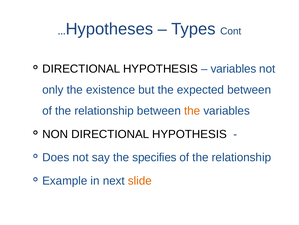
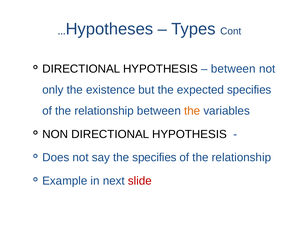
variables at (233, 69): variables -> between
expected between: between -> specifies
slide colour: orange -> red
